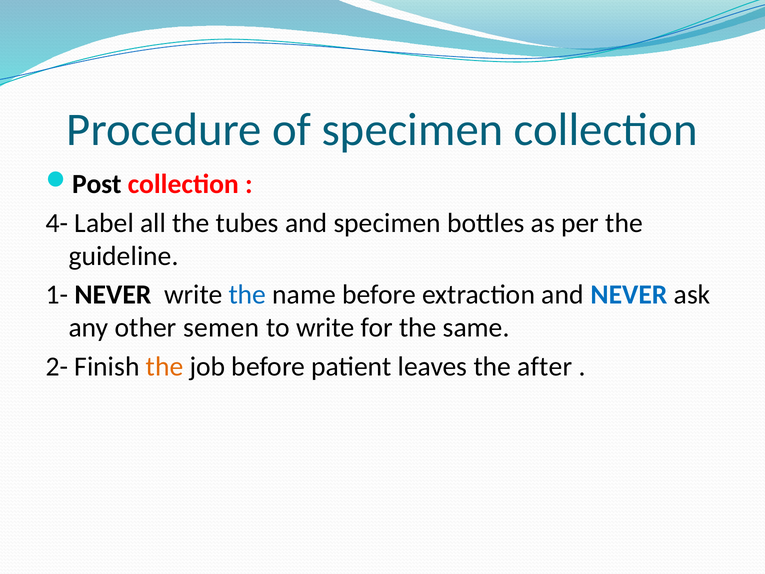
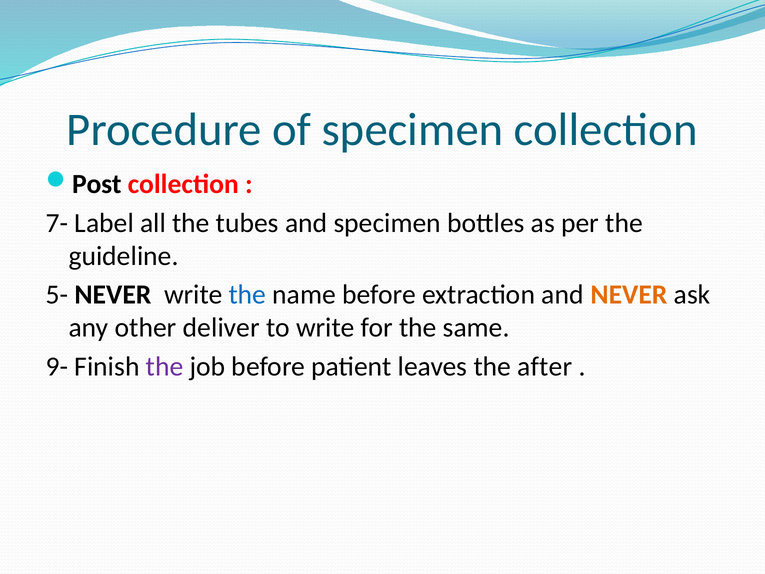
4-: 4- -> 7-
1-: 1- -> 5-
NEVER at (629, 295) colour: blue -> orange
semen: semen -> deliver
2-: 2- -> 9-
the at (165, 366) colour: orange -> purple
